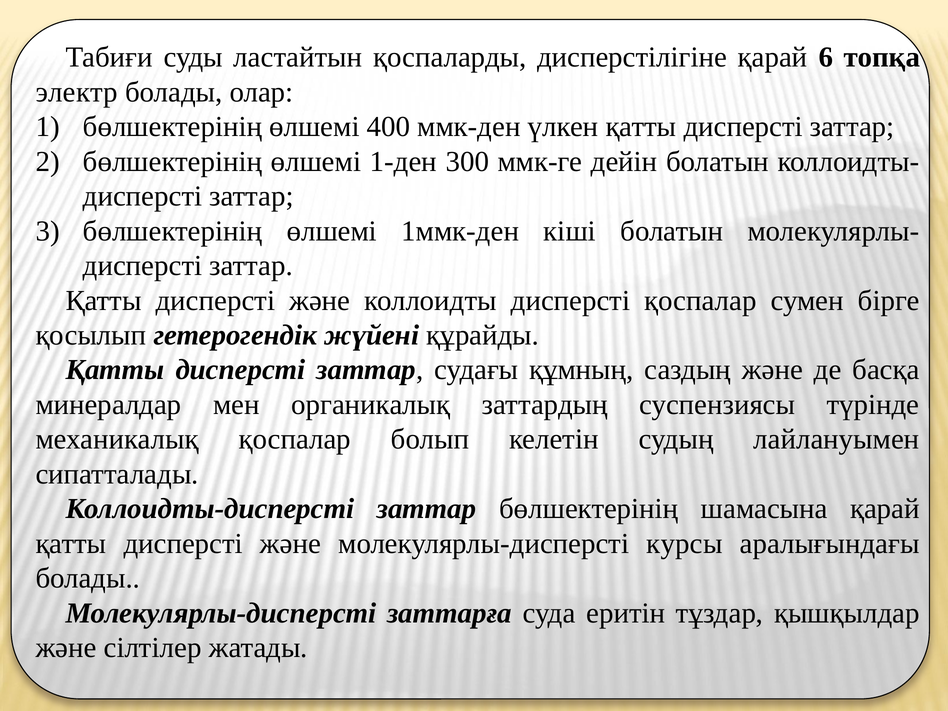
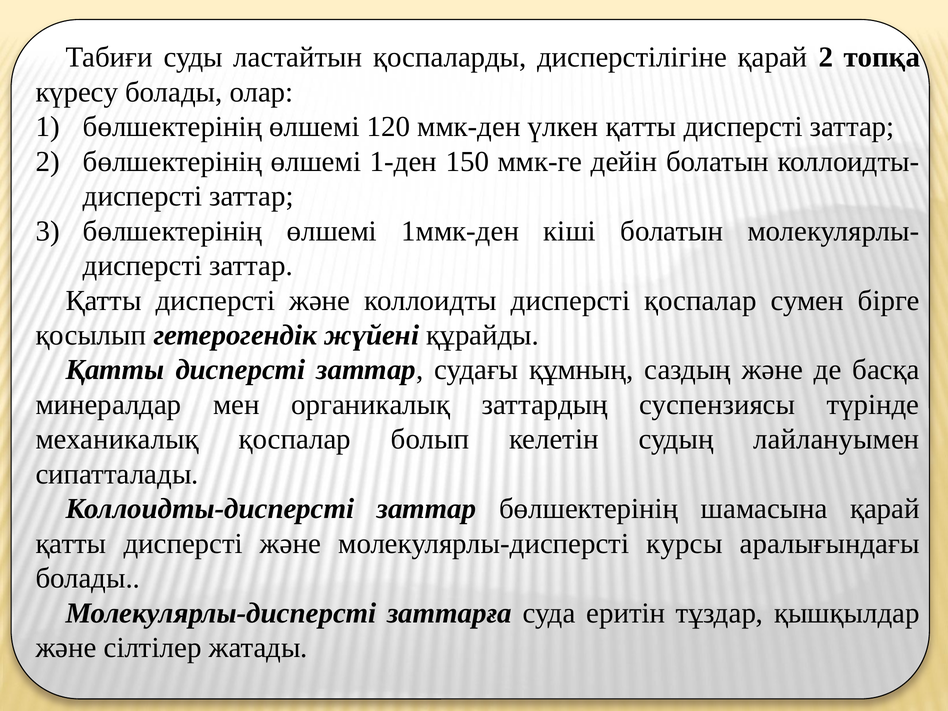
қарай 6: 6 -> 2
электр: электр -> күресу
400: 400 -> 120
300: 300 -> 150
